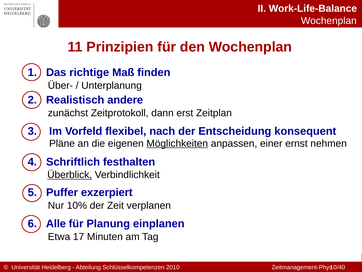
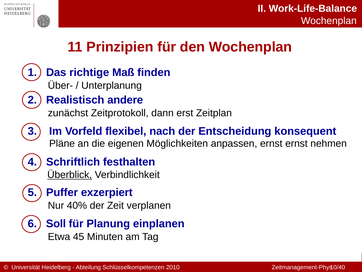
Möglichkeiten underline: present -> none
anpassen einer: einer -> ernst
10%: 10% -> 40%
Alle: Alle -> Soll
17: 17 -> 45
